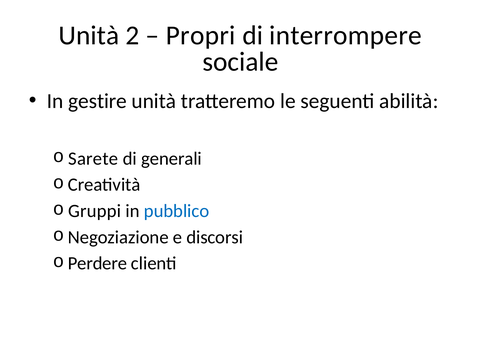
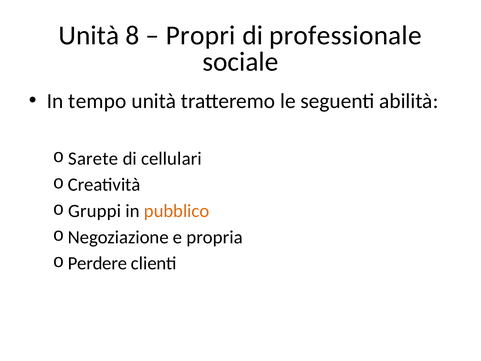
2: 2 -> 8
interrompere: interrompere -> professionale
gestire: gestire -> tempo
generali: generali -> cellulari
pubblico colour: blue -> orange
discorsi: discorsi -> propria
